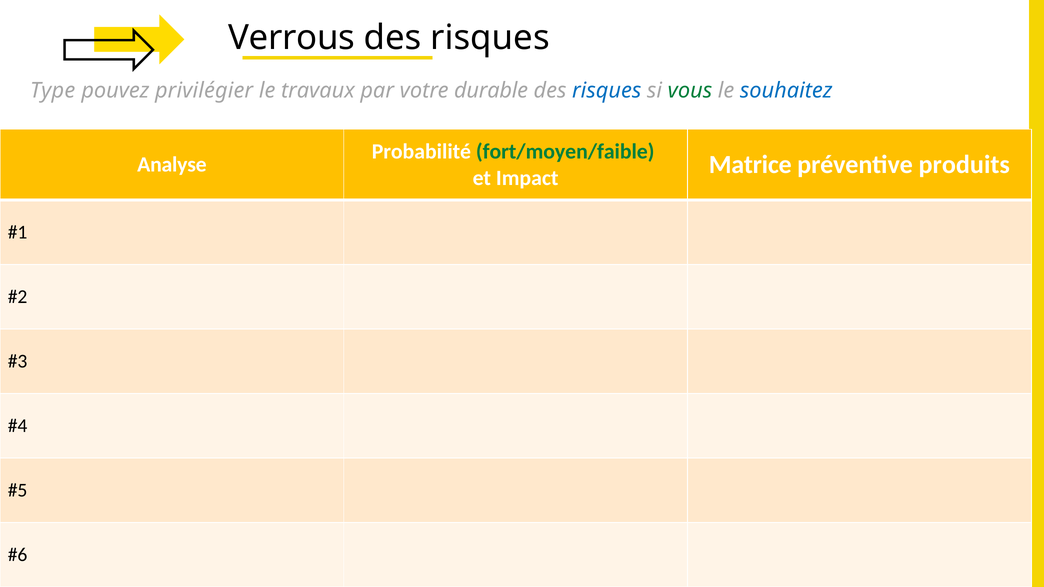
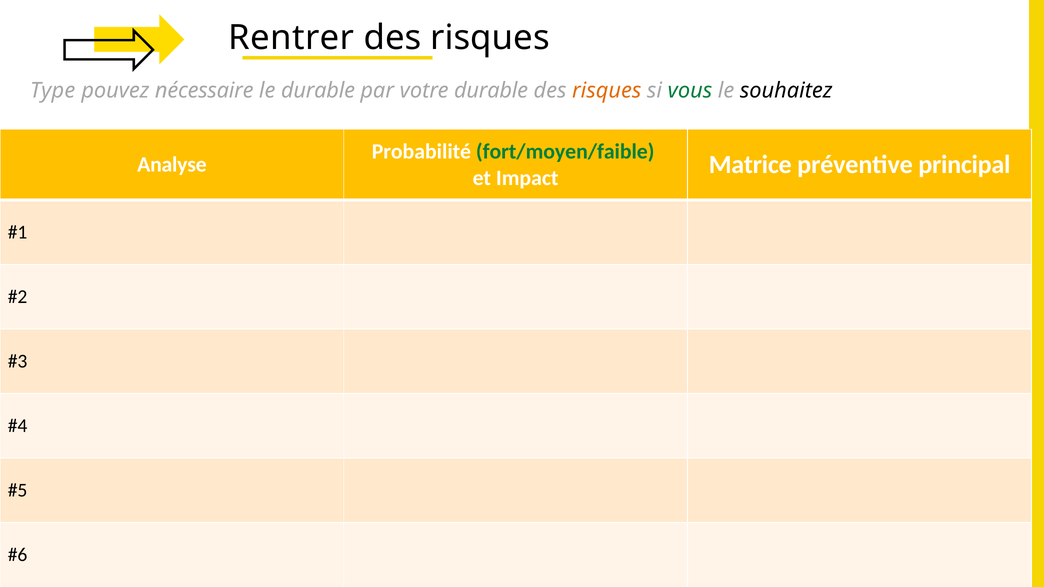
Verrous: Verrous -> Rentrer
privilégier: privilégier -> nécessaire
le travaux: travaux -> durable
risques at (607, 91) colour: blue -> orange
souhaitez colour: blue -> black
produits: produits -> principal
